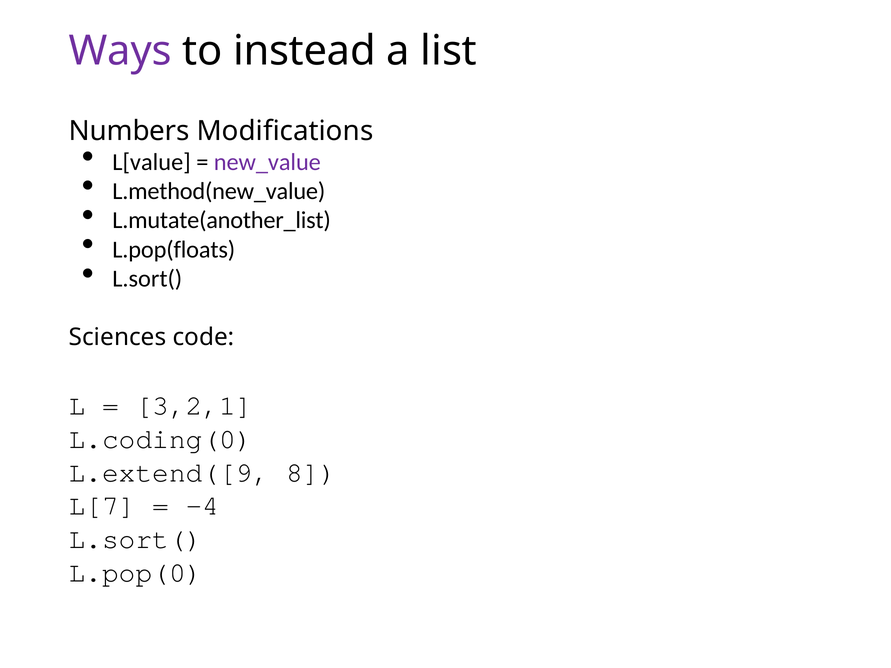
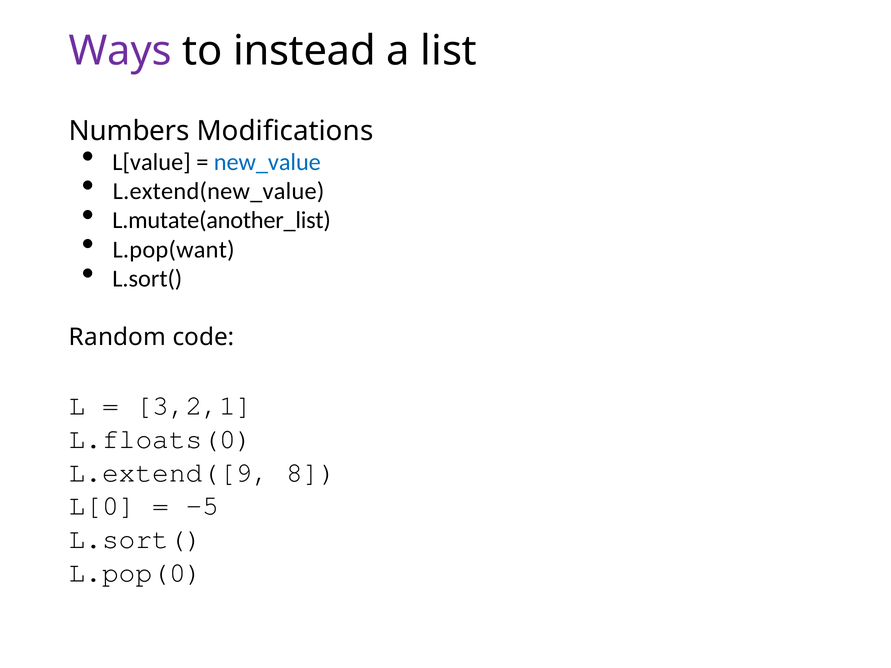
new_value colour: purple -> blue
L.method(new_value: L.method(new_value -> L.extend(new_value
L.pop(floats: L.pop(floats -> L.pop(want
Sciences: Sciences -> Random
L.coding(0: L.coding(0 -> L.floats(0
L[7: L[7 -> L[0
-4: -4 -> -5
